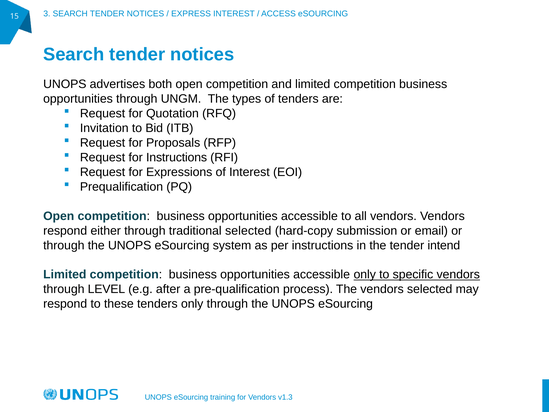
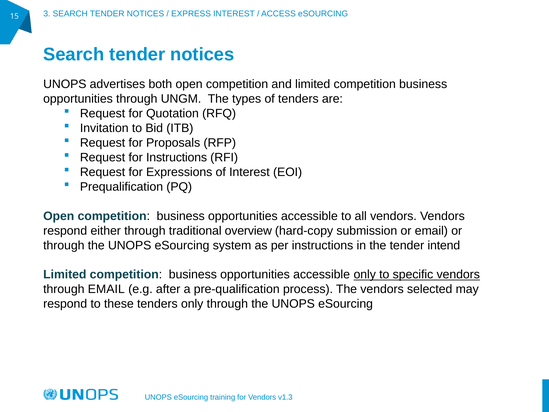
traditional selected: selected -> overview
through LEVEL: LEVEL -> EMAIL
